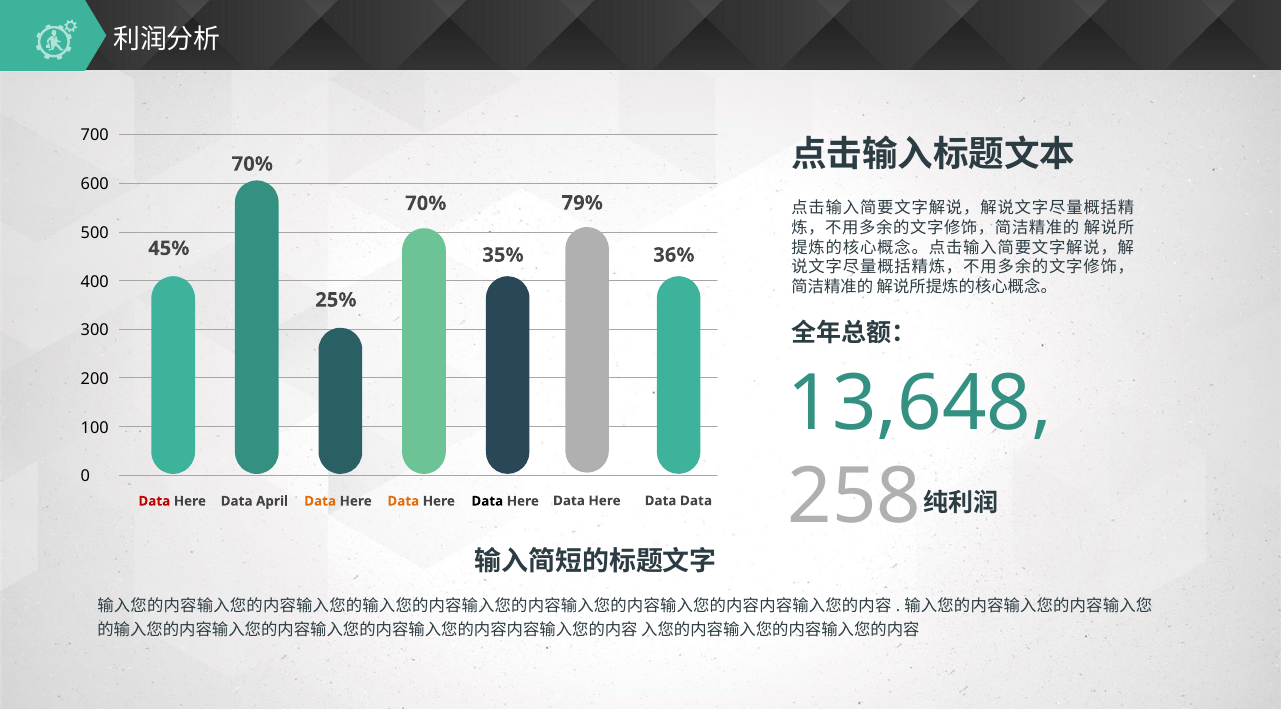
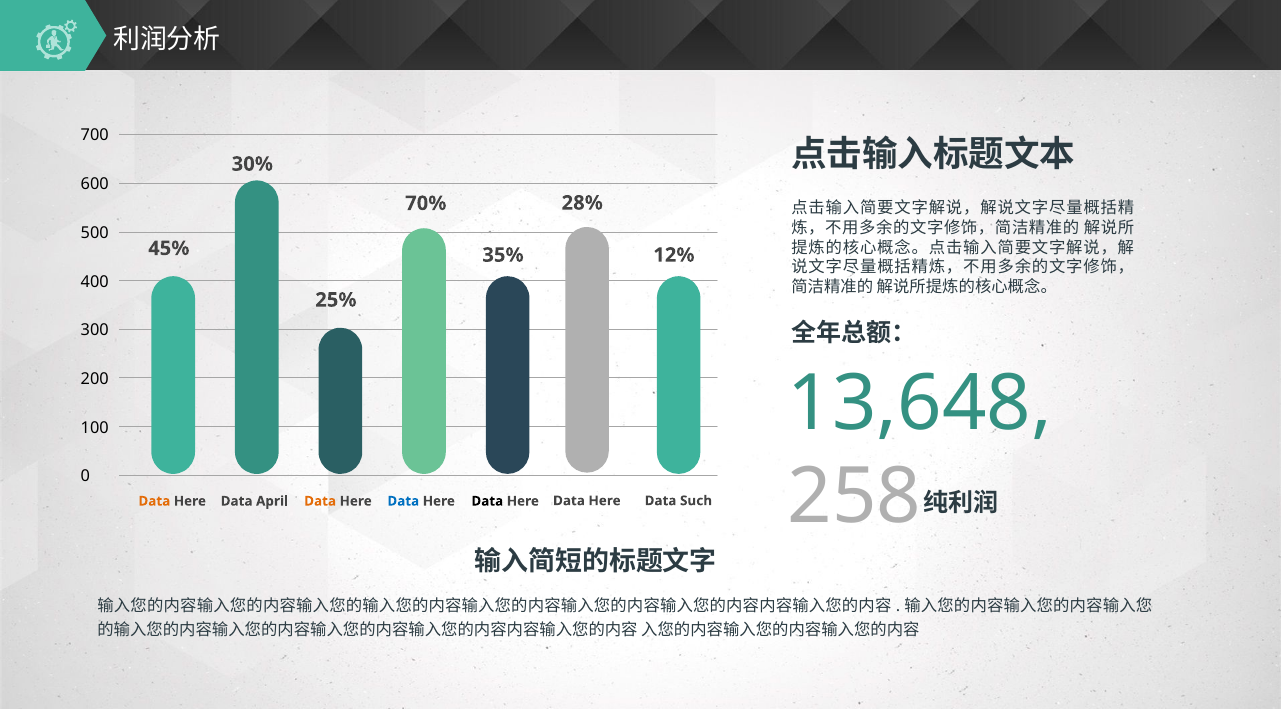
70% at (252, 164): 70% -> 30%
79%: 79% -> 28%
36%: 36% -> 12%
Data Data: Data -> Such
Data at (154, 501) colour: red -> orange
Data at (403, 501) colour: orange -> blue
